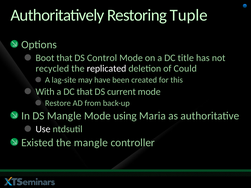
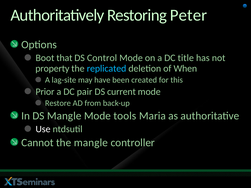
Tuple: Tuple -> Peter
recycled: recycled -> property
replicated colour: white -> light blue
Could: Could -> When
With: With -> Prior
DC that: that -> pair
using: using -> tools
Existed: Existed -> Cannot
